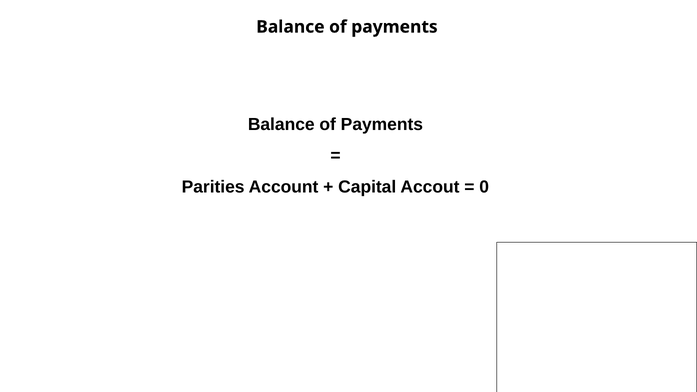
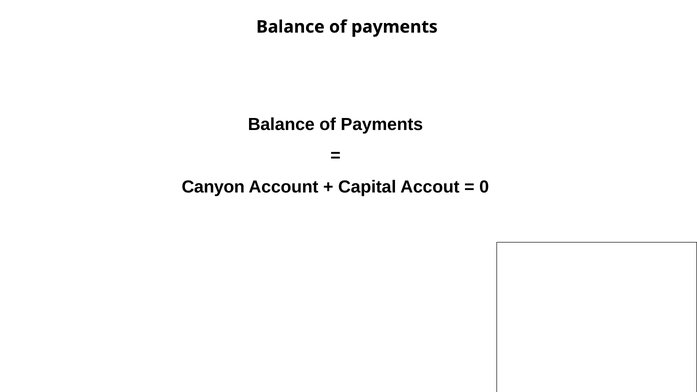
Parities: Parities -> Canyon
